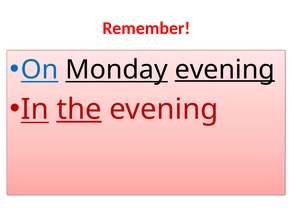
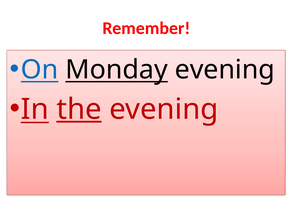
evening at (225, 70) underline: present -> none
